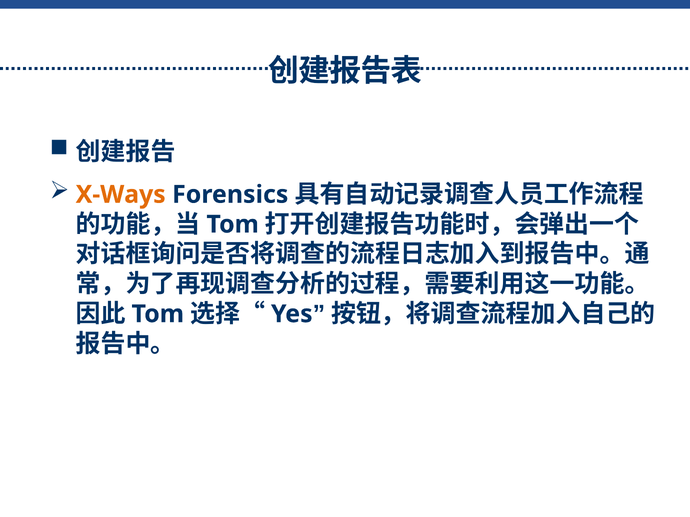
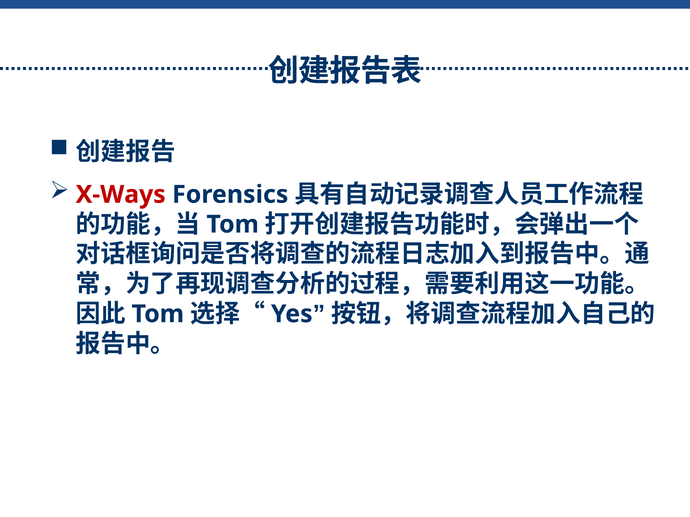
X-Ways colour: orange -> red
